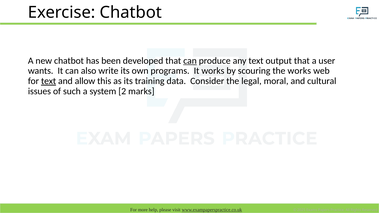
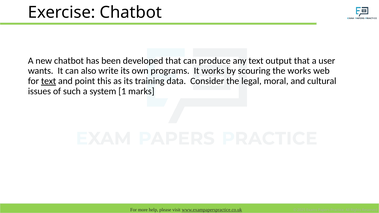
can at (190, 61) underline: present -> none
allow: allow -> point
2: 2 -> 1
